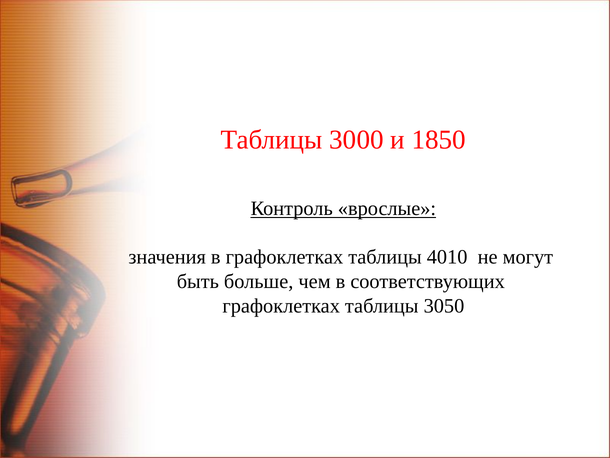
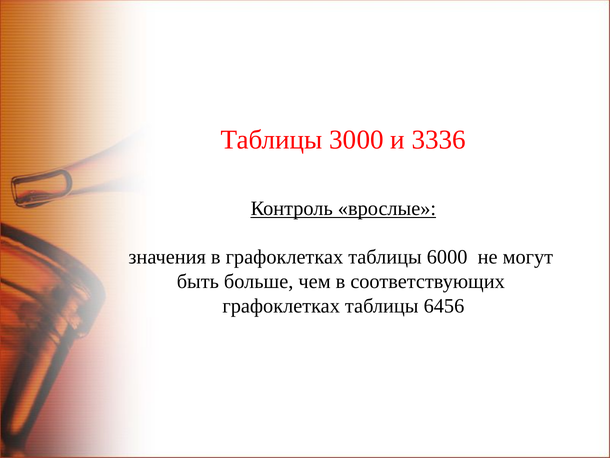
1850: 1850 -> 3336
4010: 4010 -> 6000
3050: 3050 -> 6456
